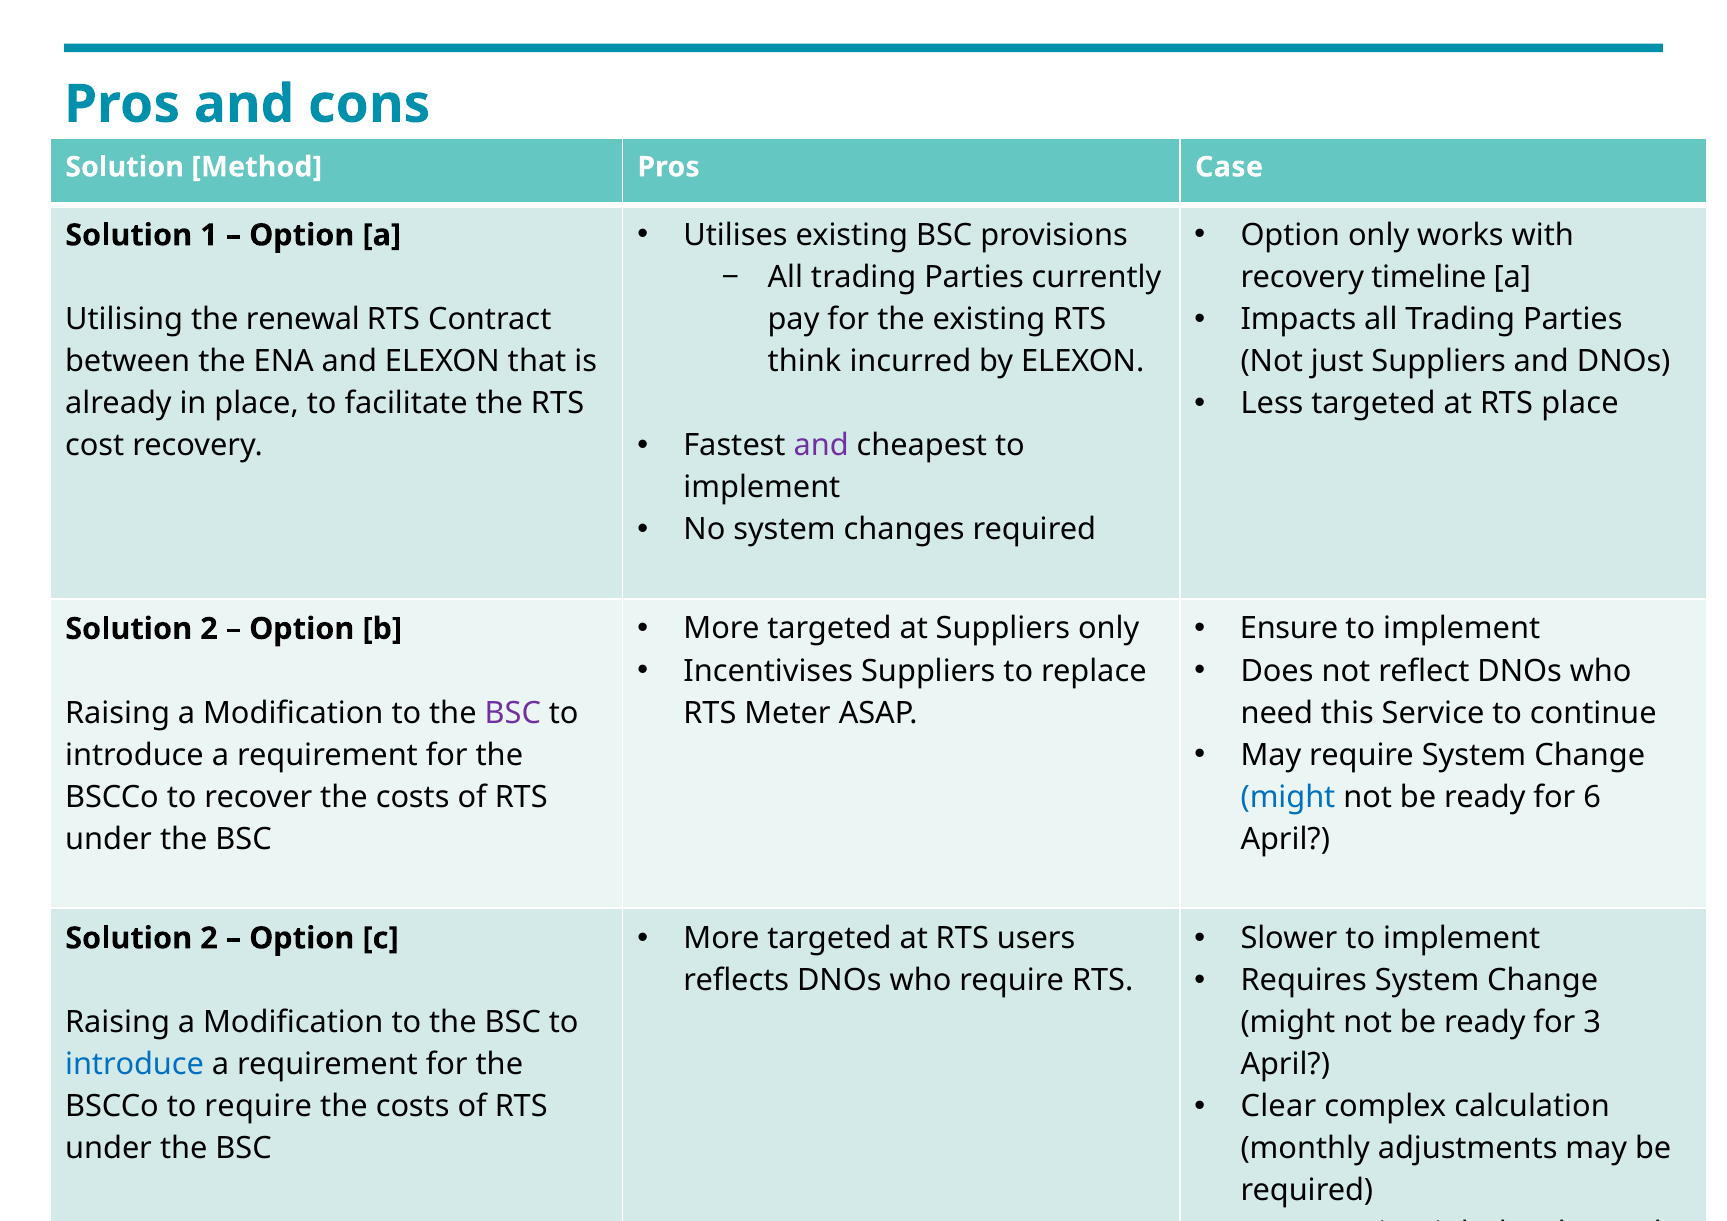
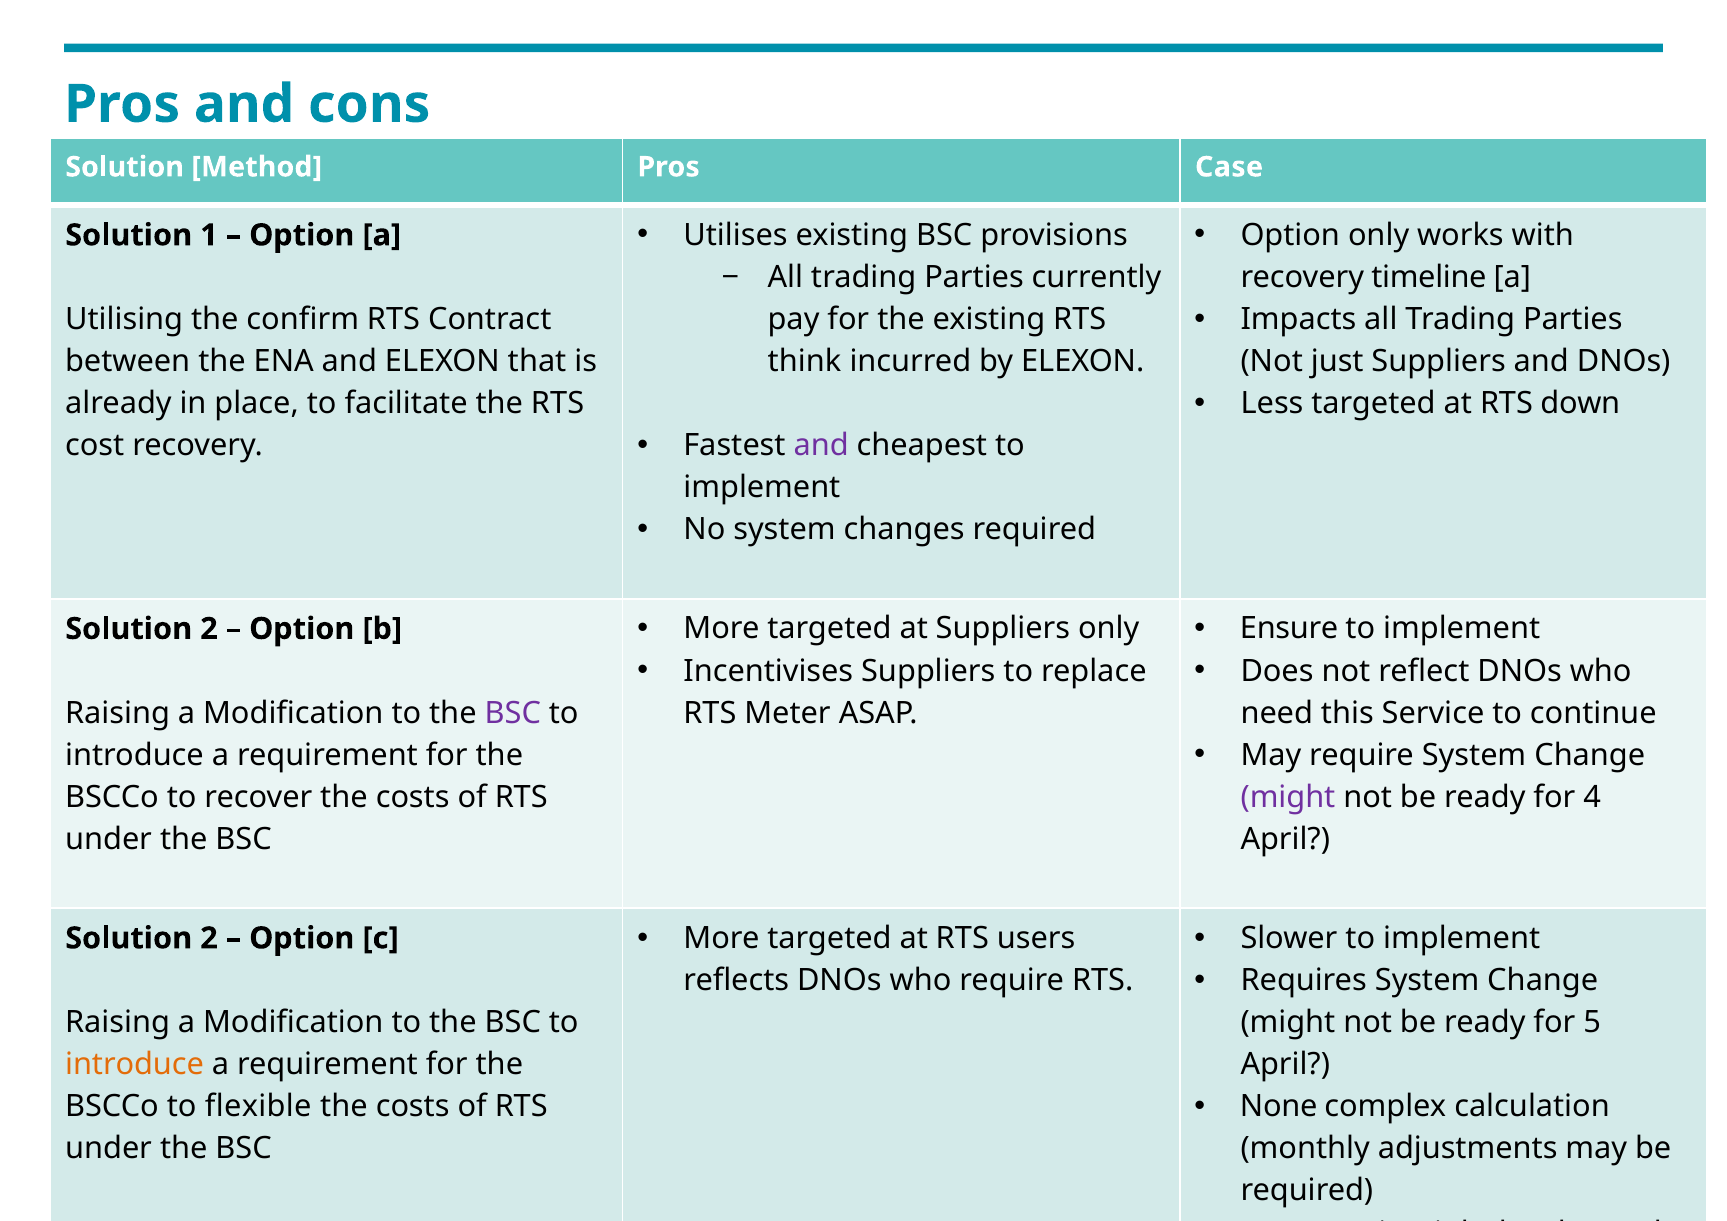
renewal: renewal -> confirm
RTS place: place -> down
might at (1288, 797) colour: blue -> purple
6: 6 -> 4
3: 3 -> 5
introduce at (135, 1065) colour: blue -> orange
Clear: Clear -> None
to require: require -> flexible
